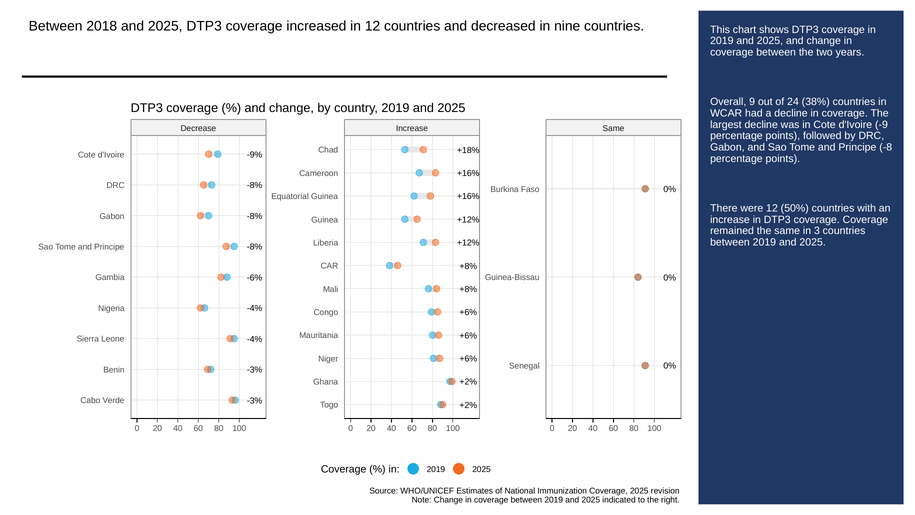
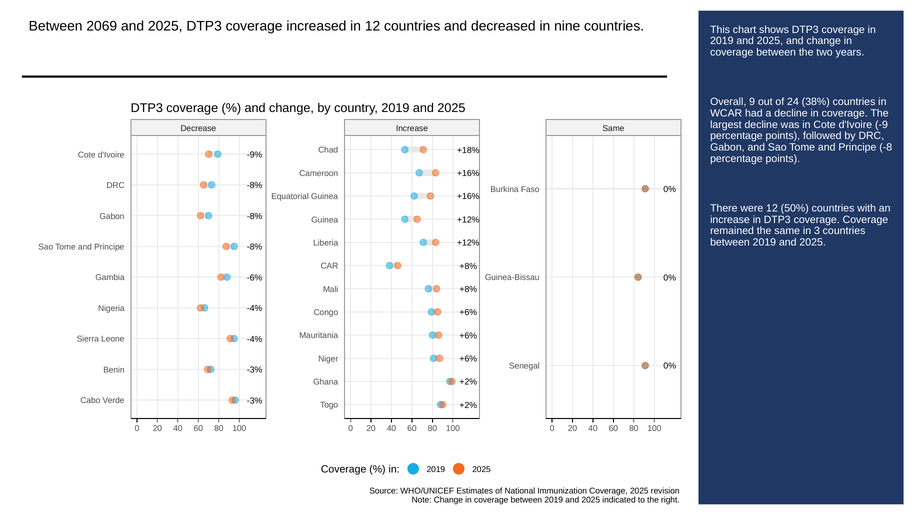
2018: 2018 -> 2069
